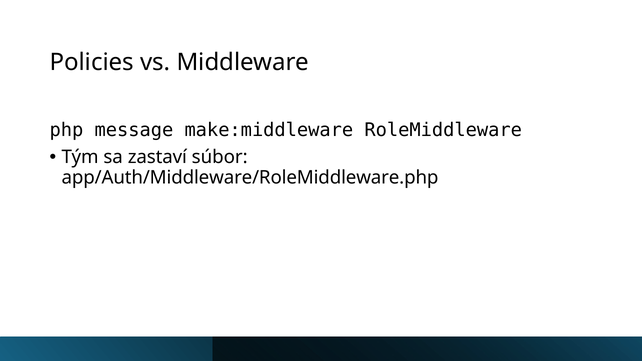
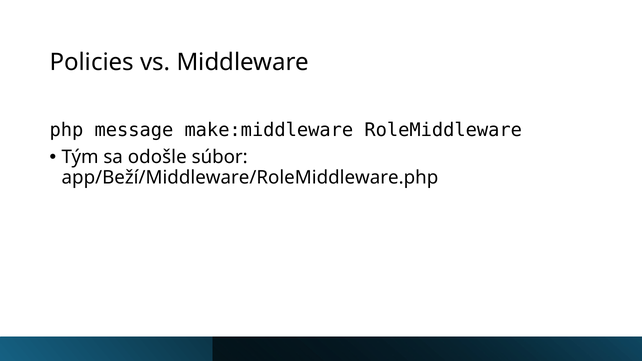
zastaví: zastaví -> odošle
app/Auth/Middleware/RoleMiddleware.php: app/Auth/Middleware/RoleMiddleware.php -> app/Beží/Middleware/RoleMiddleware.php
